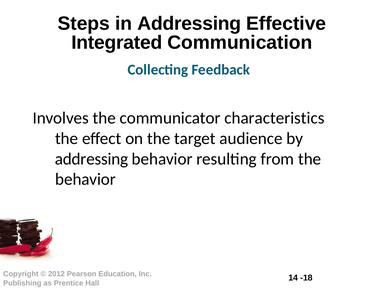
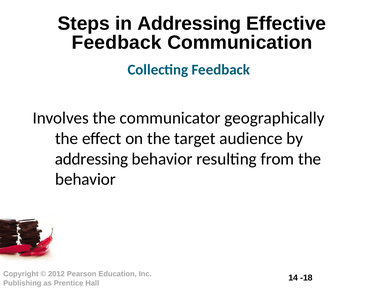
Integrated at (117, 43): Integrated -> Feedback
characteristics: characteristics -> geographically
